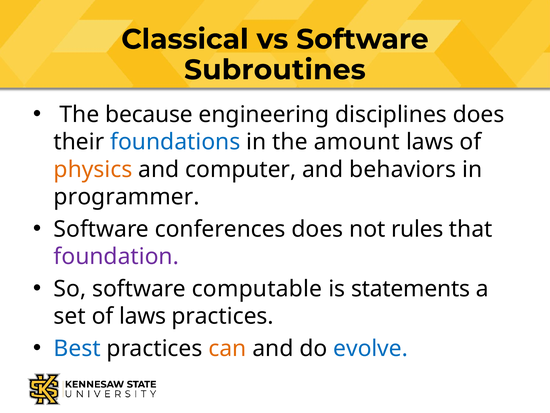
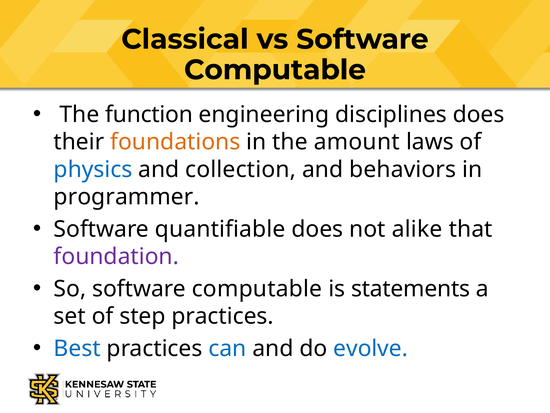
Subroutines at (275, 70): Subroutines -> Computable
because: because -> function
foundations colour: blue -> orange
physics colour: orange -> blue
computer: computer -> collection
conferences: conferences -> quantifiable
rules: rules -> alike
of laws: laws -> step
can colour: orange -> blue
